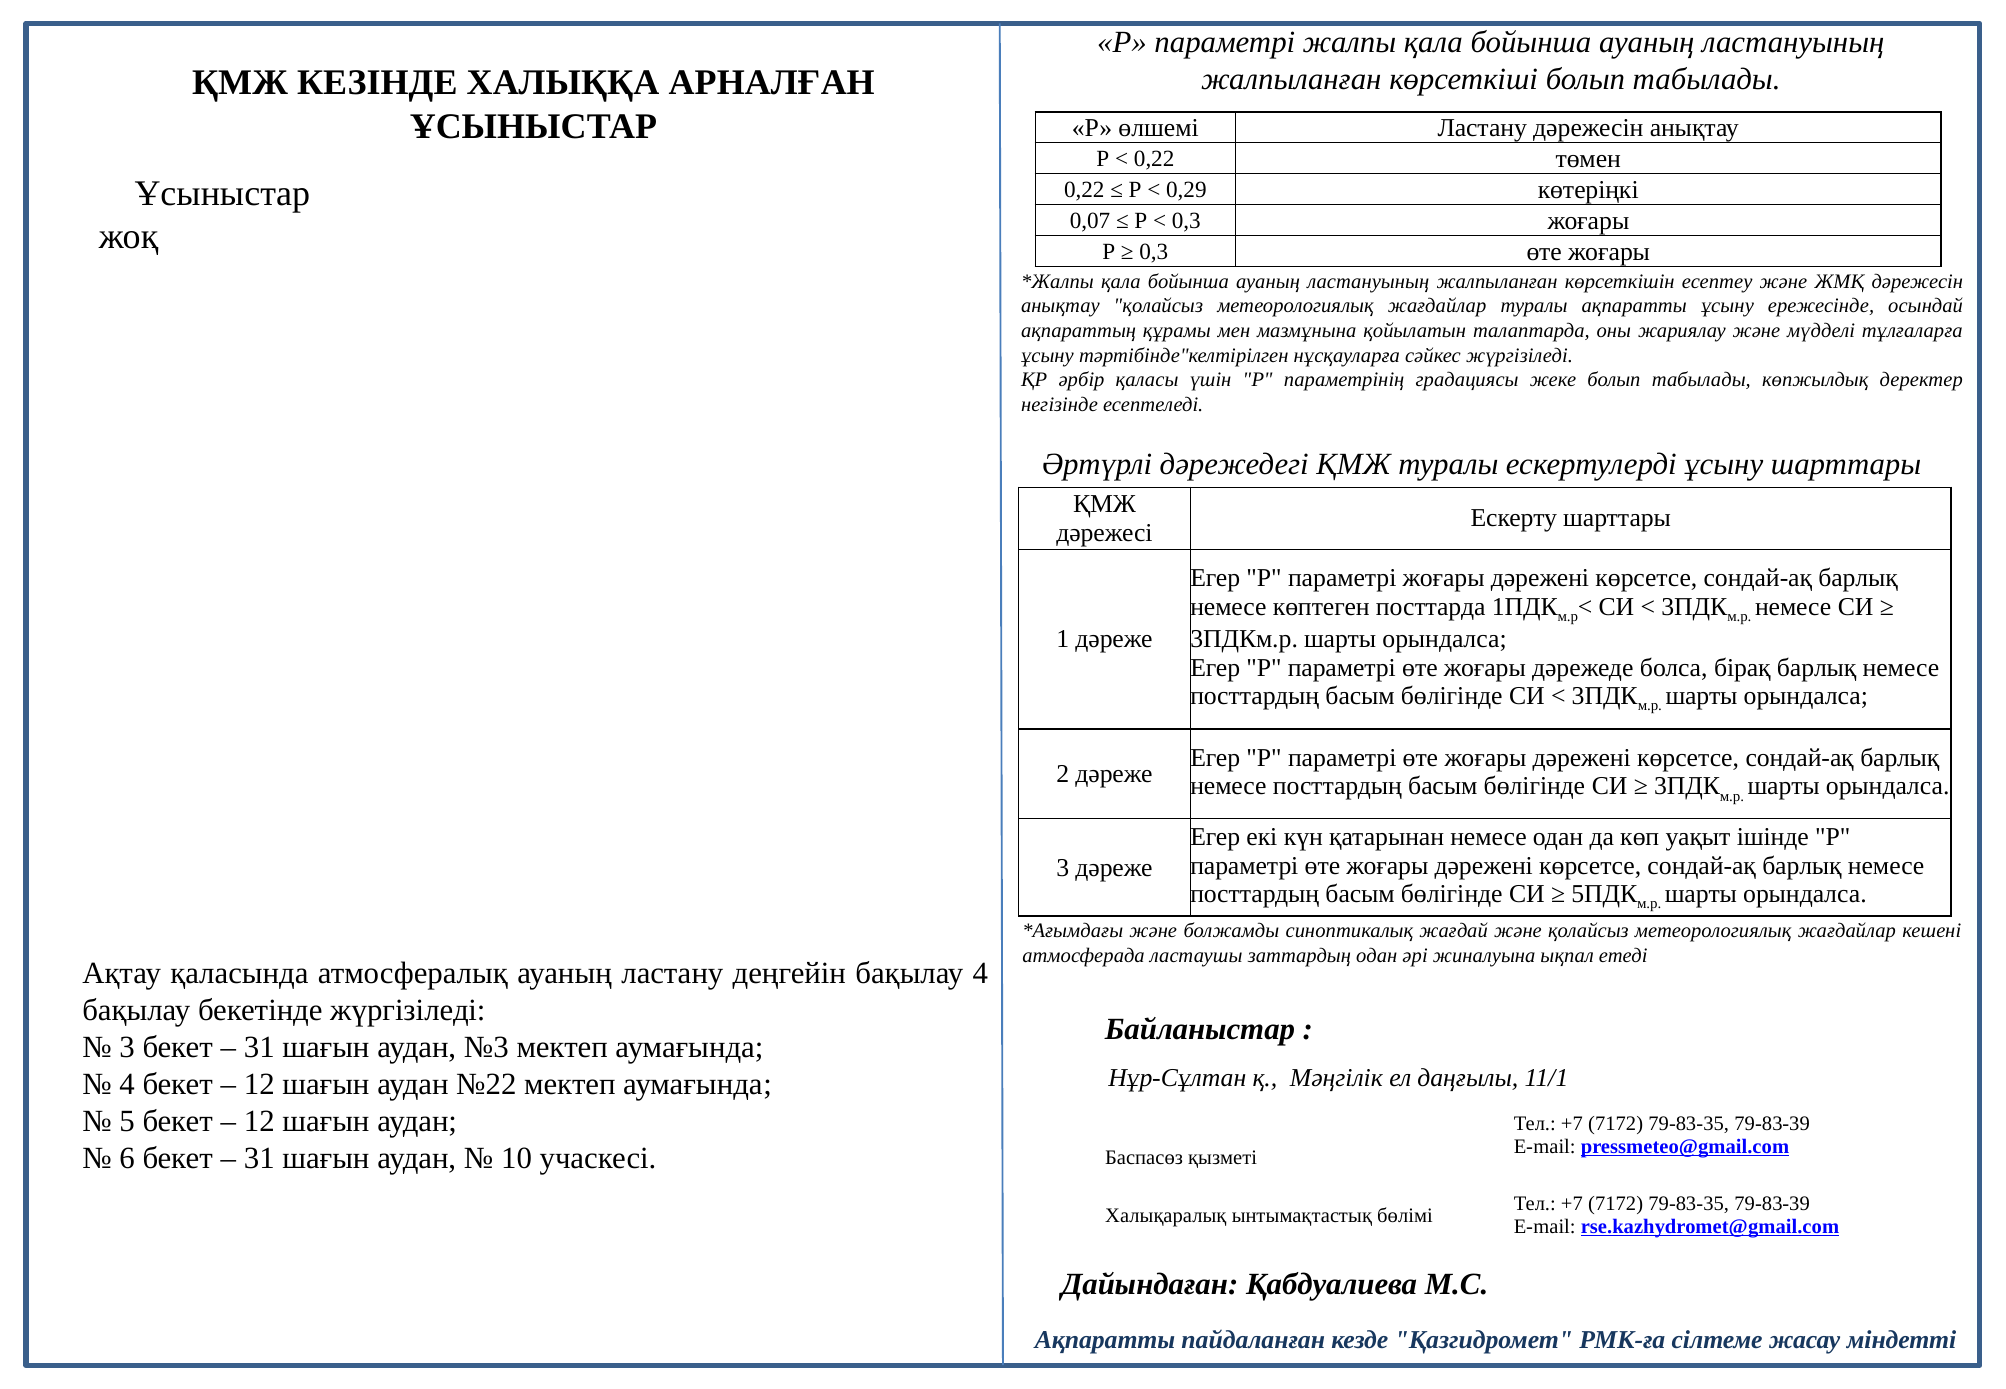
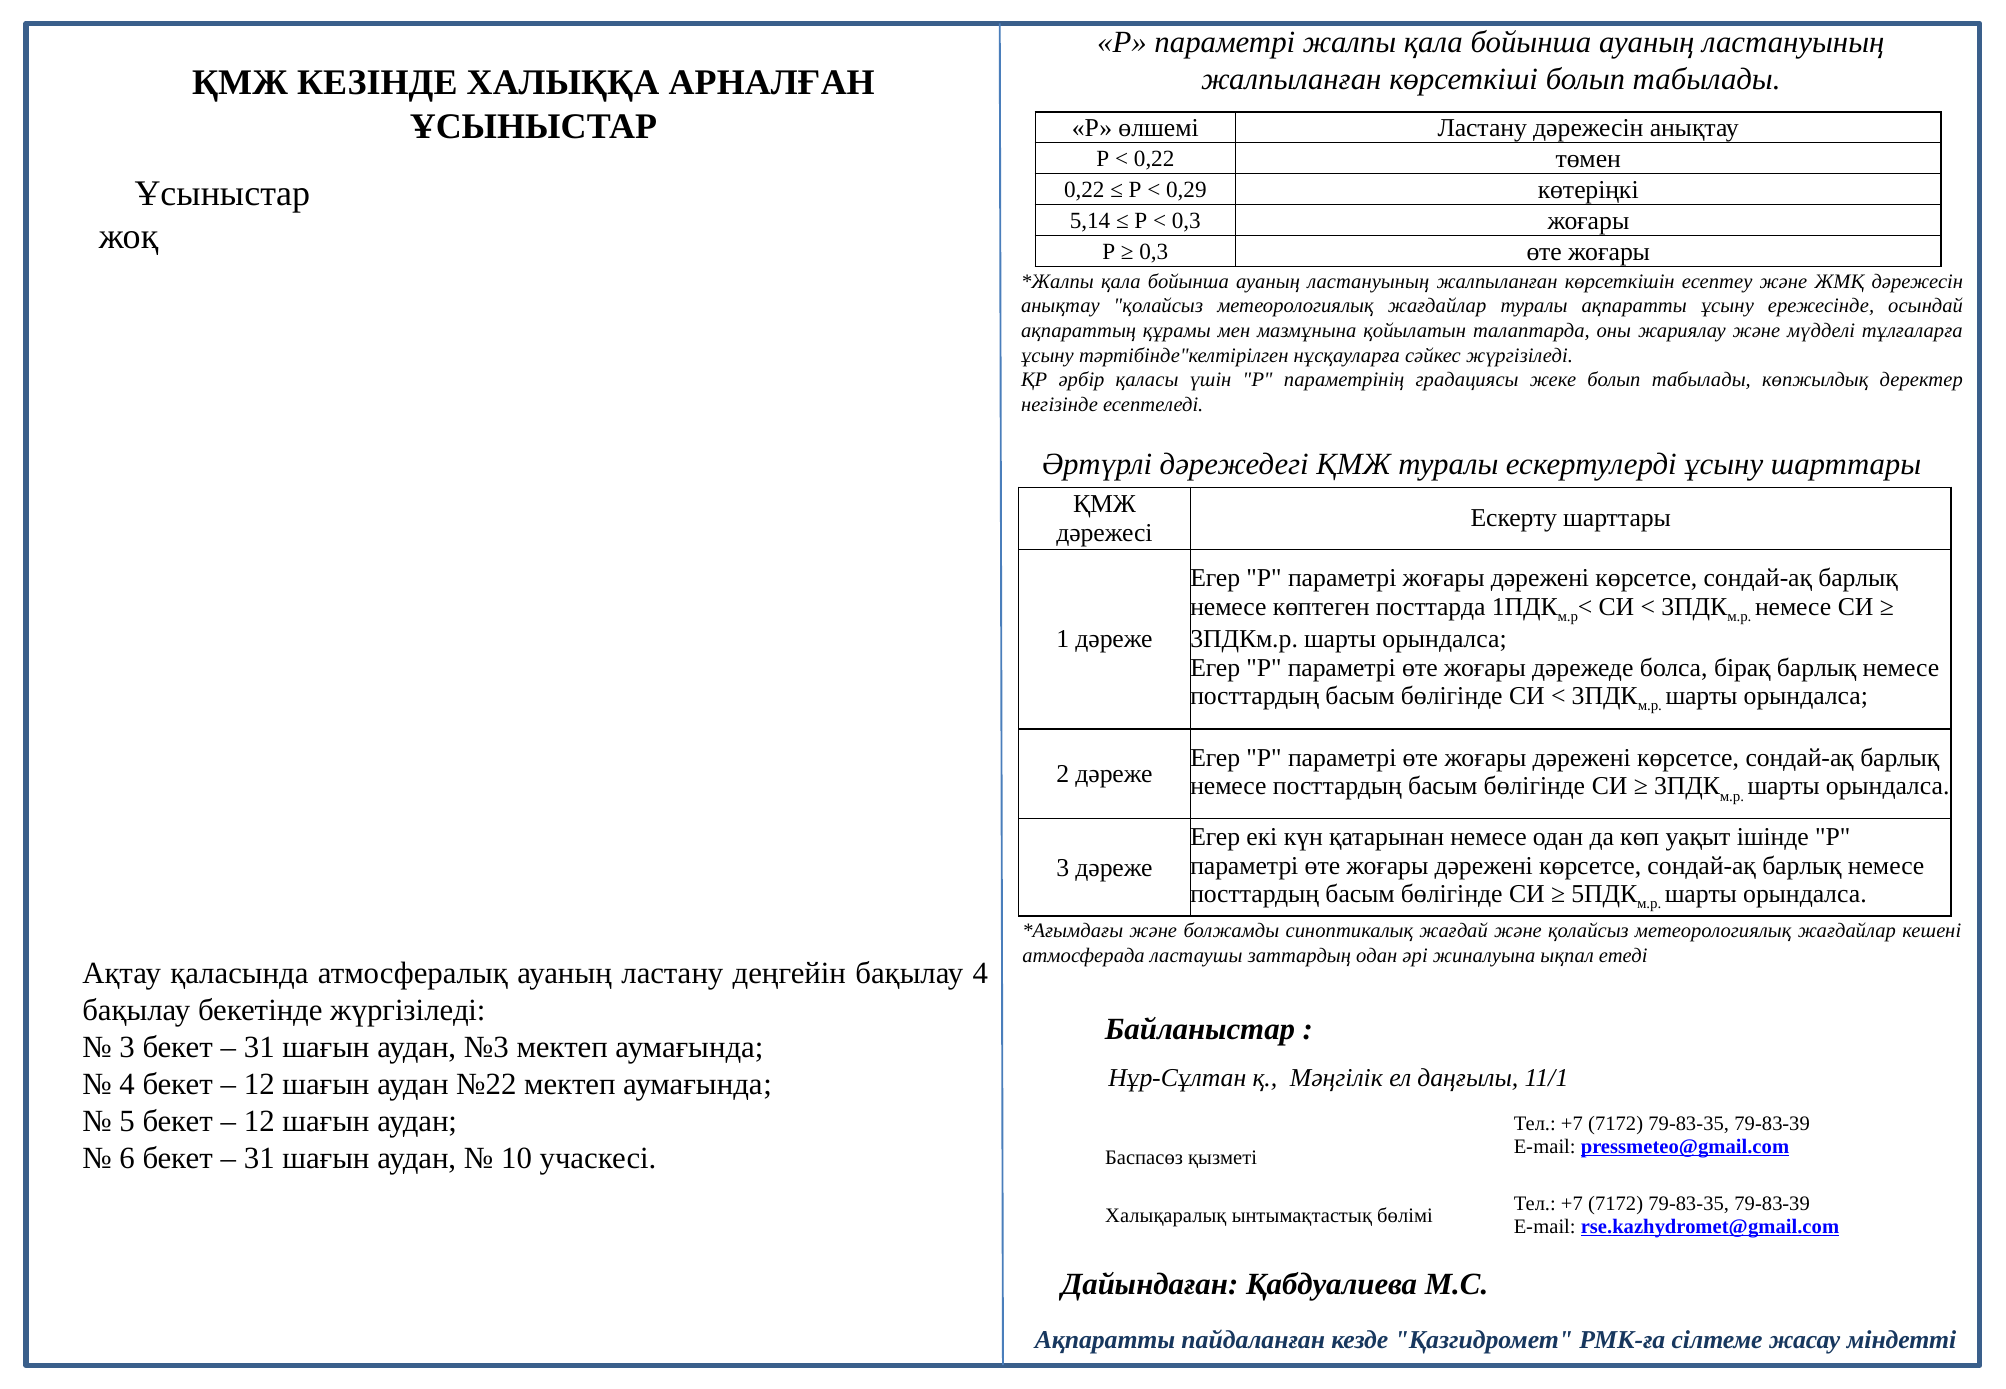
0,07: 0,07 -> 5,14
